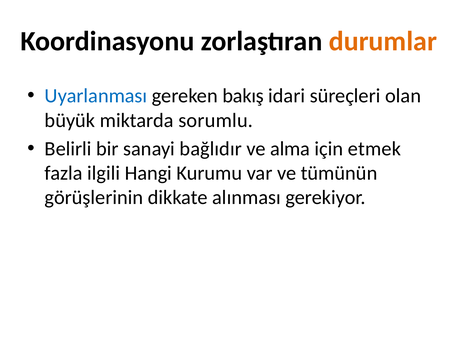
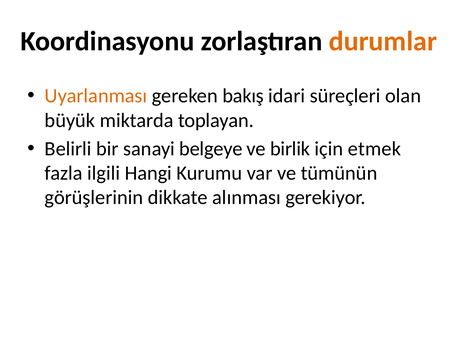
Uyarlanması colour: blue -> orange
sorumlu: sorumlu -> toplayan
bağlıdır: bağlıdır -> belgeye
alma: alma -> birlik
